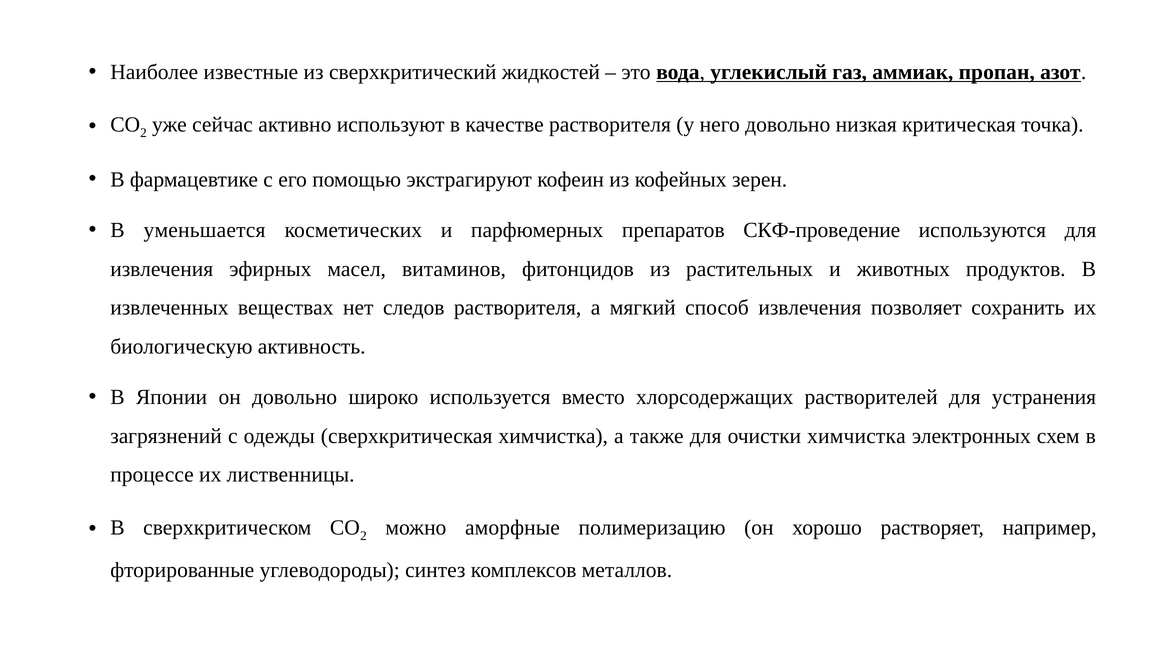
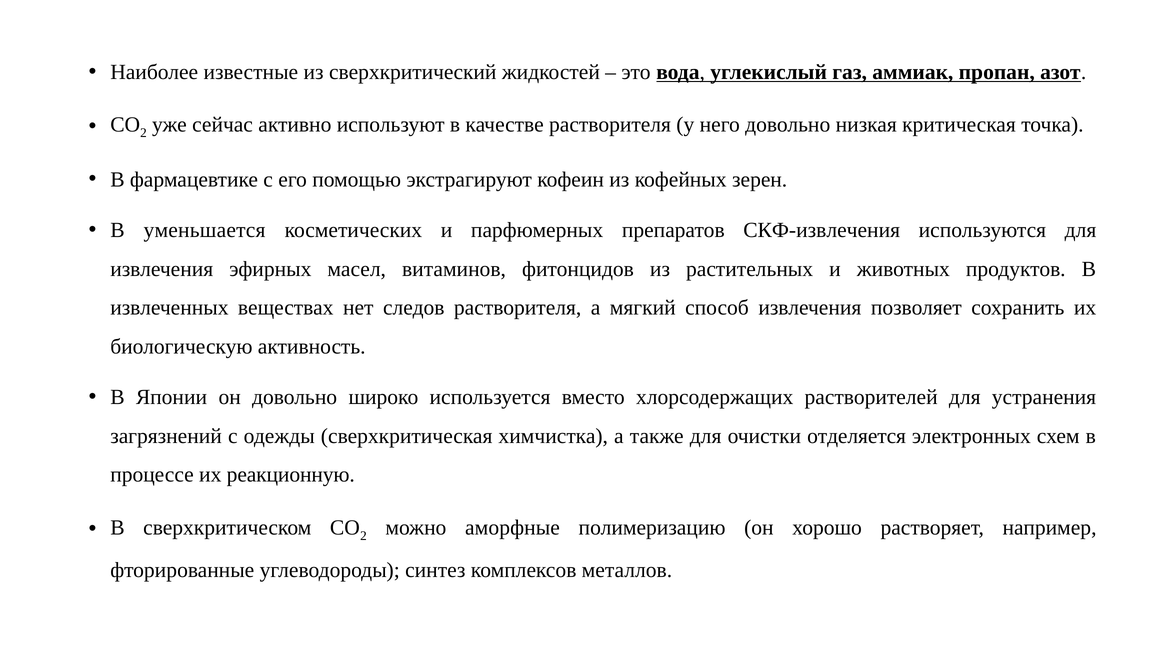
СКФ-проведение: СКФ-проведение -> СКФ-извлечения
очистки химчистка: химчистка -> отделяется
лиственницы: лиственницы -> реакционную
